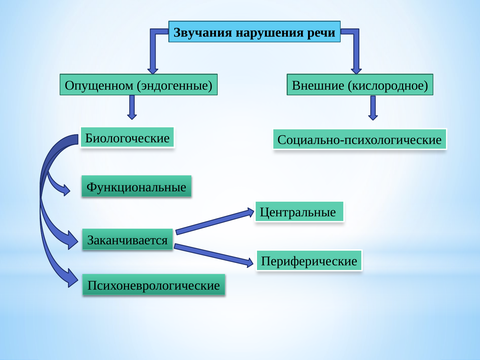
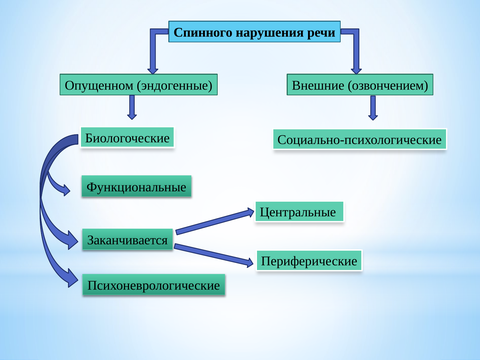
Звучания: Звучания -> Спинного
кислородное: кислородное -> озвончением
